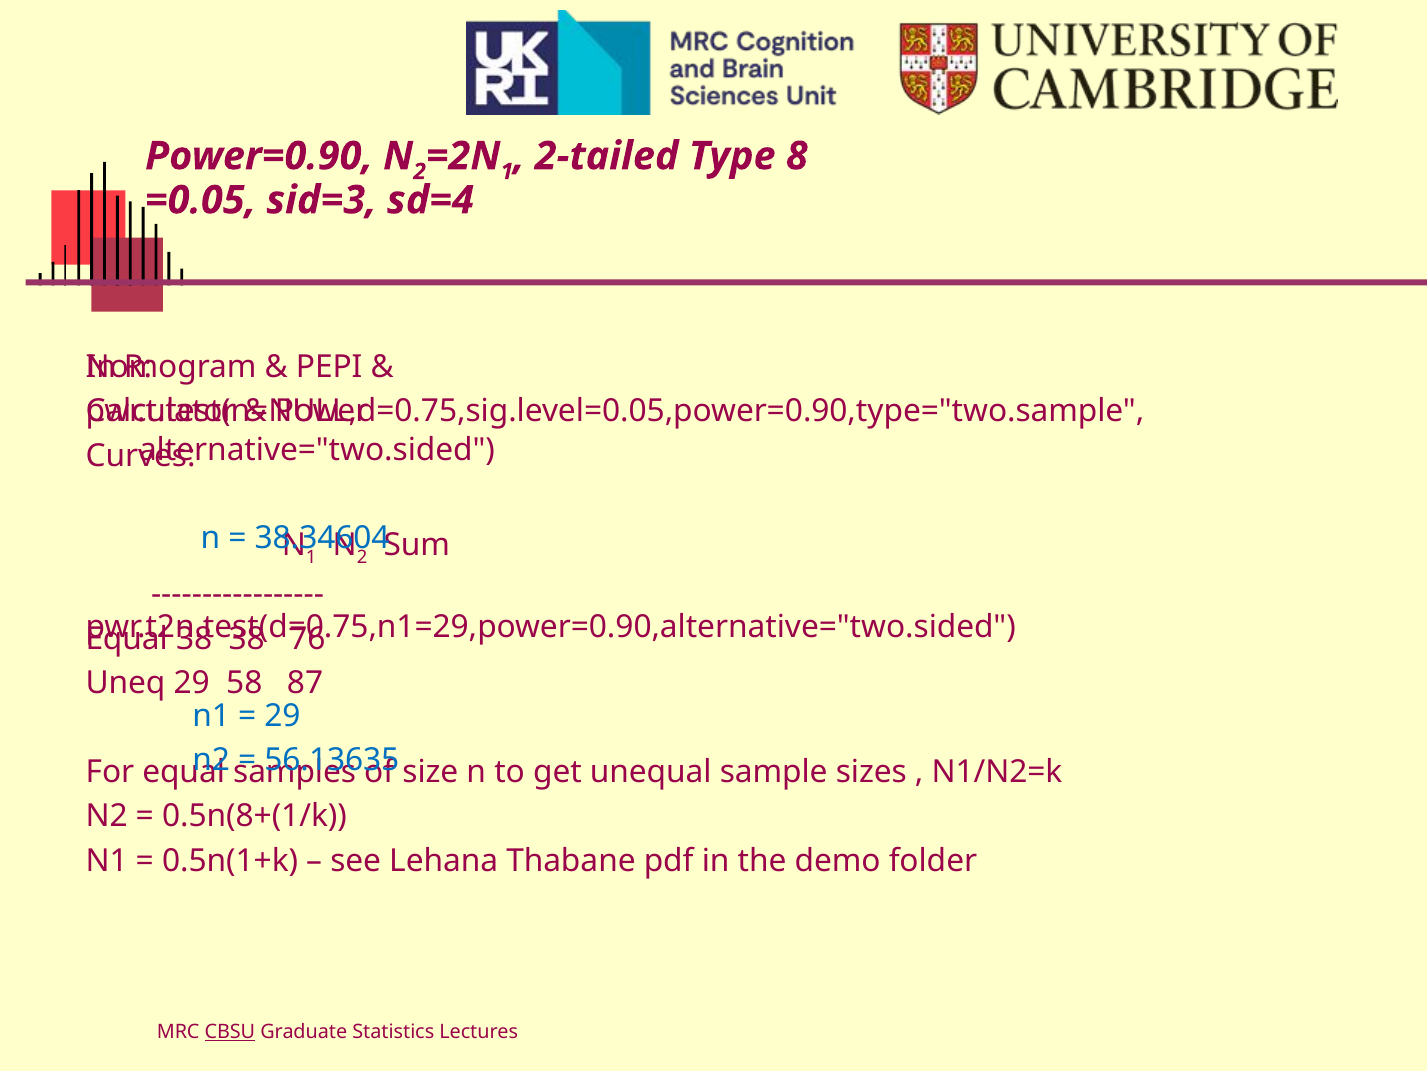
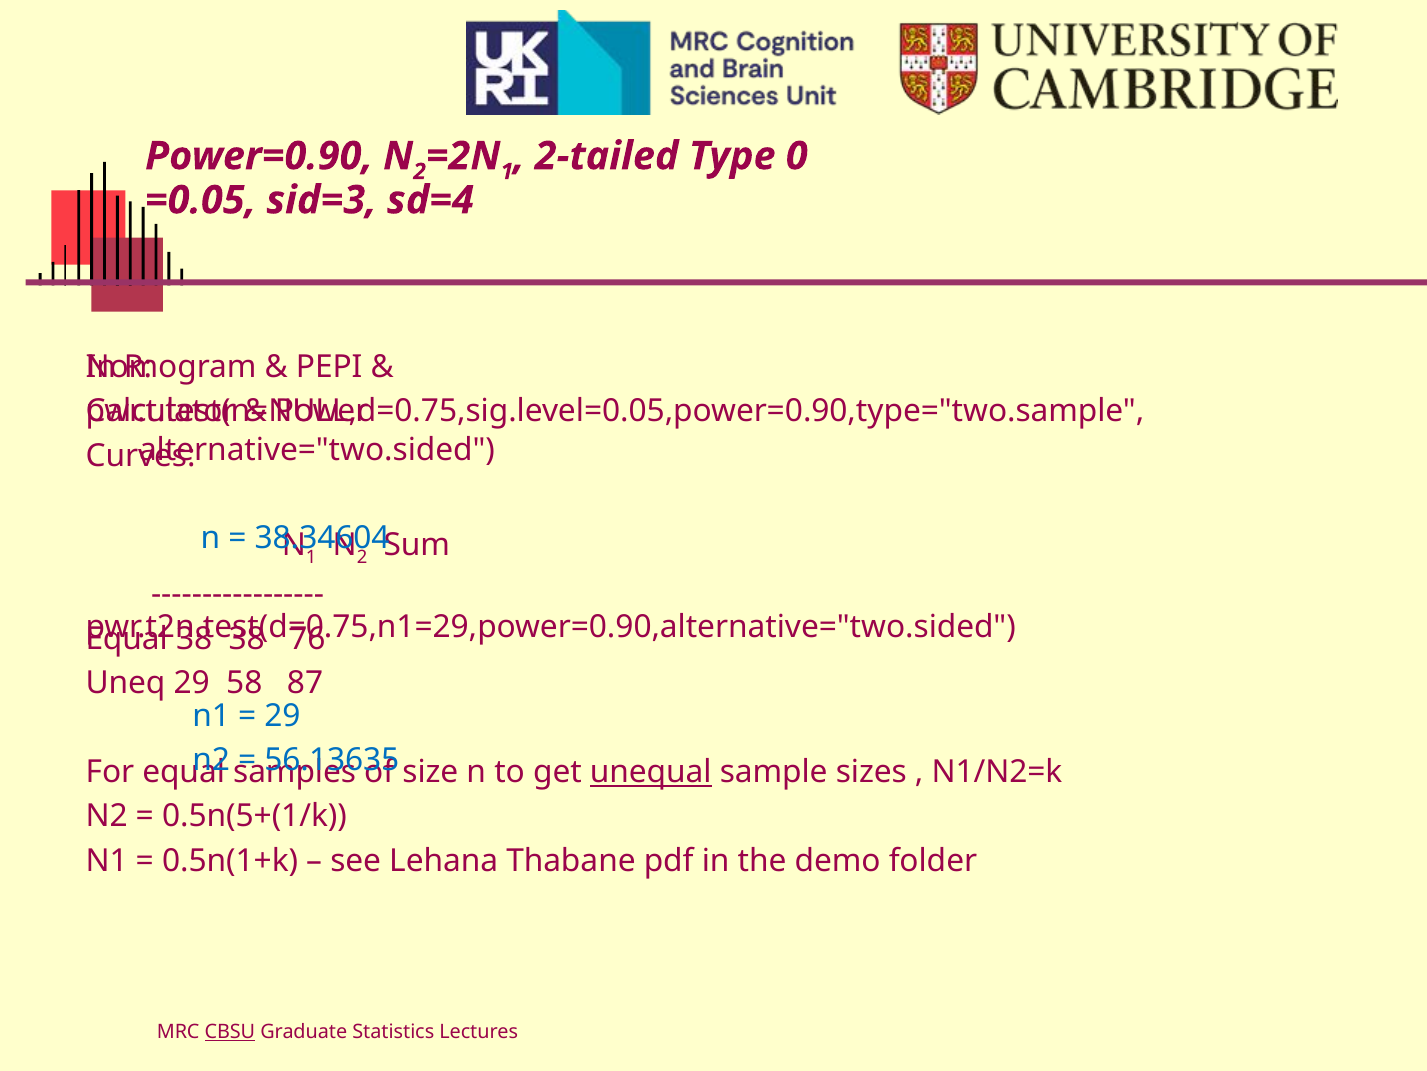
8: 8 -> 0
unequal underline: none -> present
0.5n(8+(1/k: 0.5n(8+(1/k -> 0.5n(5+(1/k
